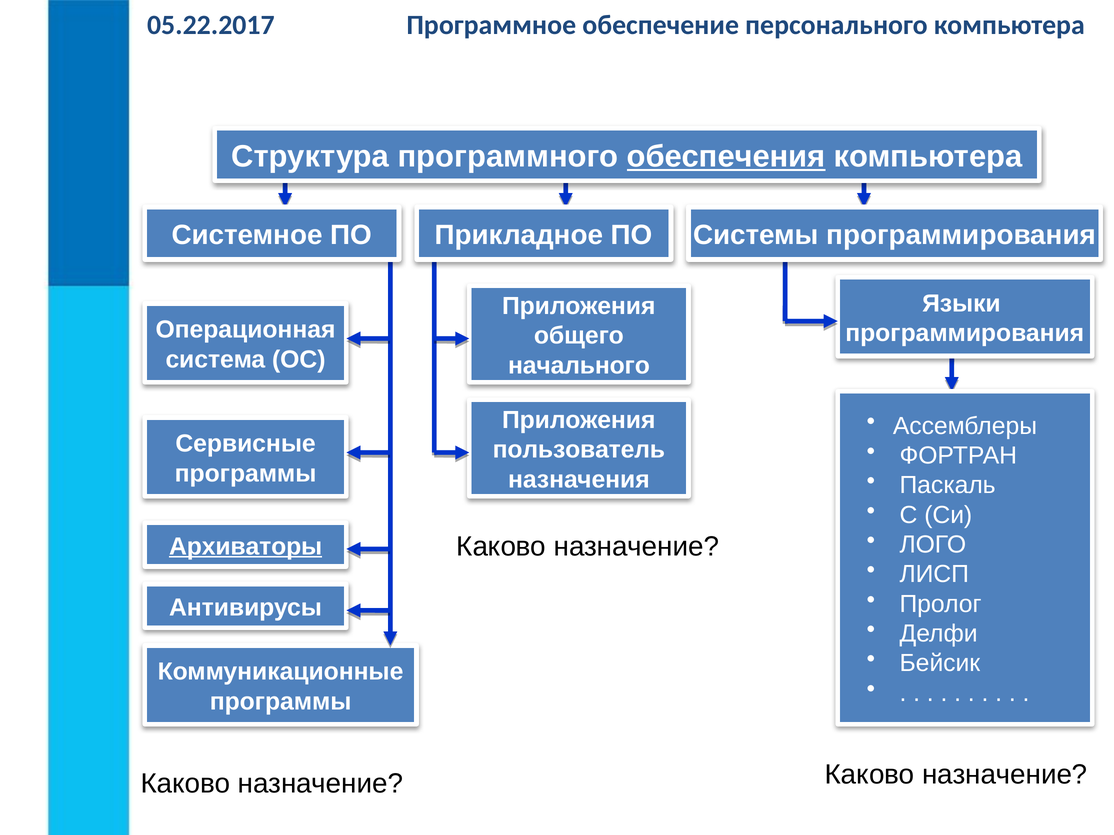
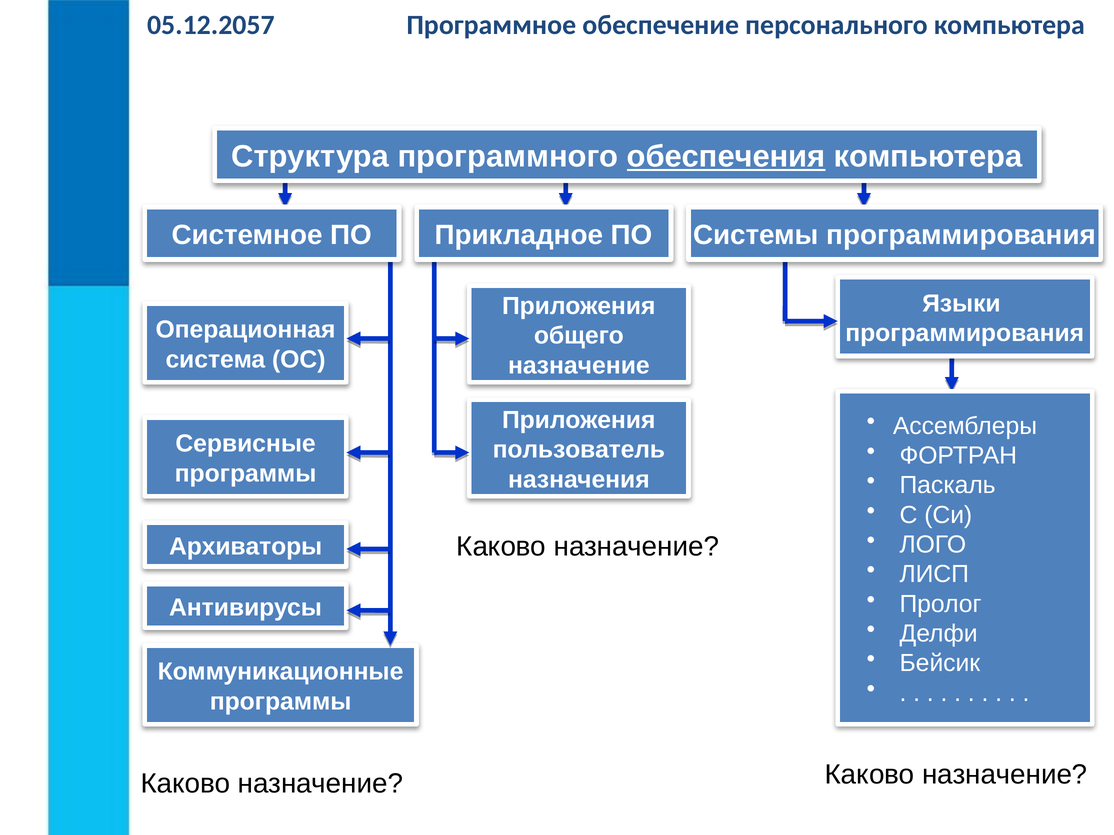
05.22.2017: 05.22.2017 -> 05.12.2057
начального at (579, 366): начального -> назначение
Архиваторы underline: present -> none
